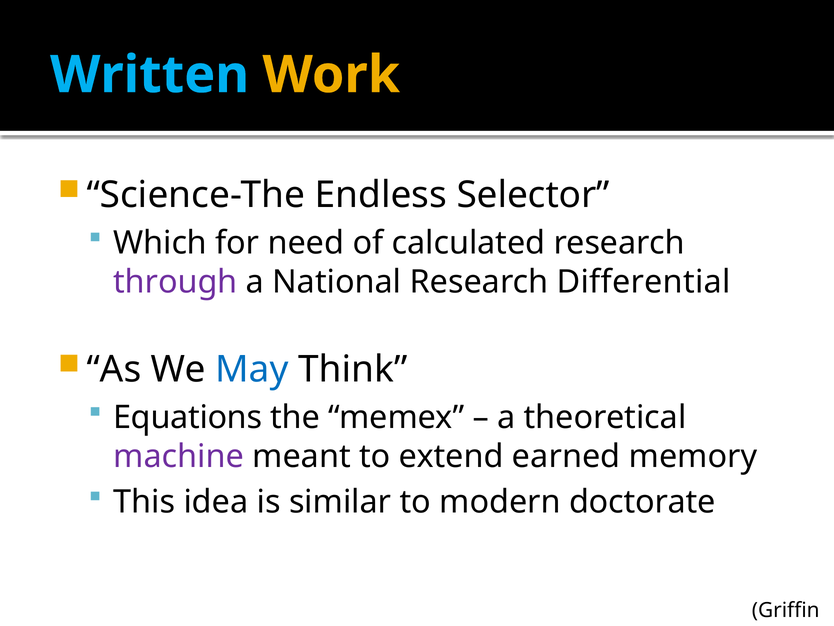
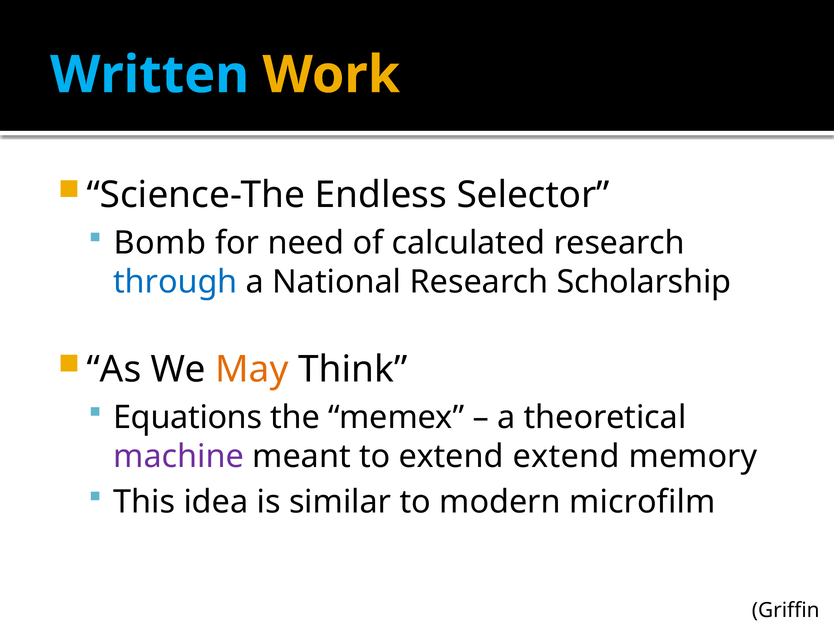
Which: Which -> Bomb
through colour: purple -> blue
Differential: Differential -> Scholarship
May colour: blue -> orange
extend earned: earned -> extend
doctorate: doctorate -> microfilm
